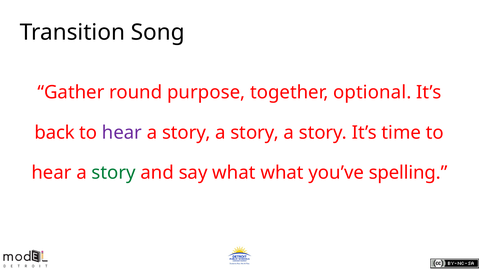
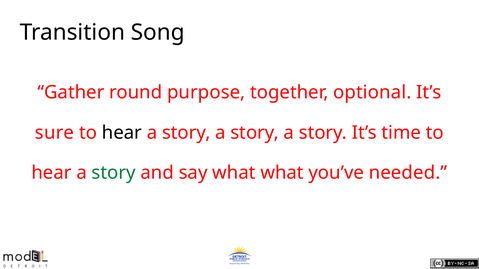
back: back -> sure
hear at (122, 133) colour: purple -> black
spelling: spelling -> needed
